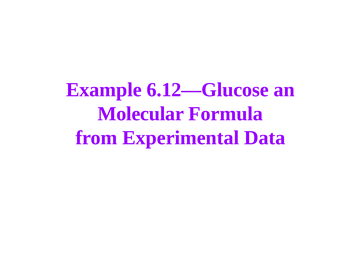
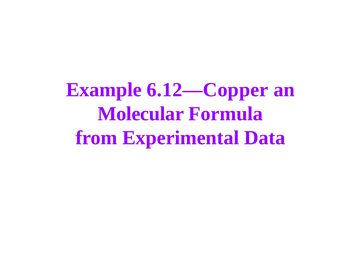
6.12—Glucose: 6.12—Glucose -> 6.12—Copper
